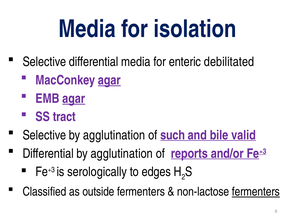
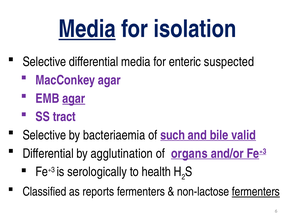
Media at (87, 29) underline: none -> present
debilitated: debilitated -> suspected
agar at (109, 80) underline: present -> none
Selective by agglutination: agglutination -> bacteriaemia
reports: reports -> organs
edges: edges -> health
outside: outside -> reports
